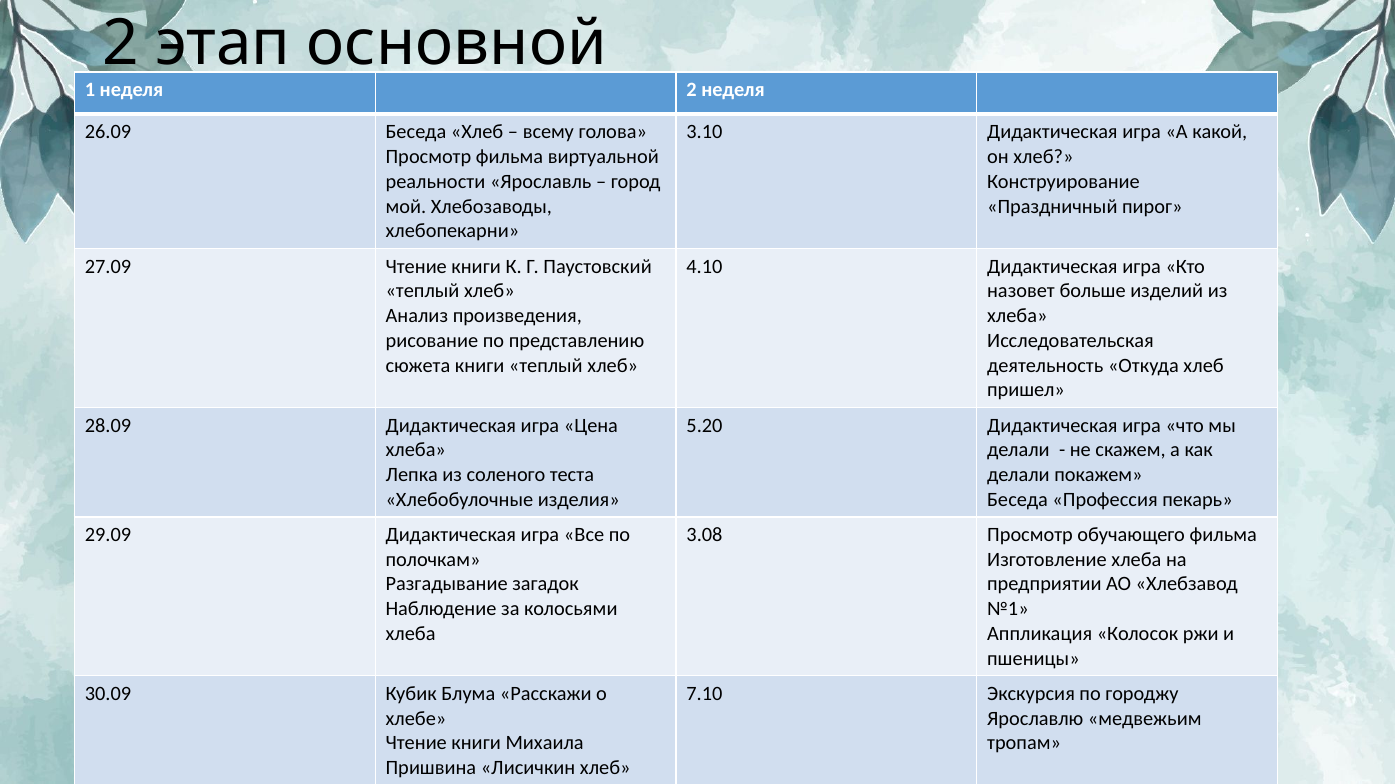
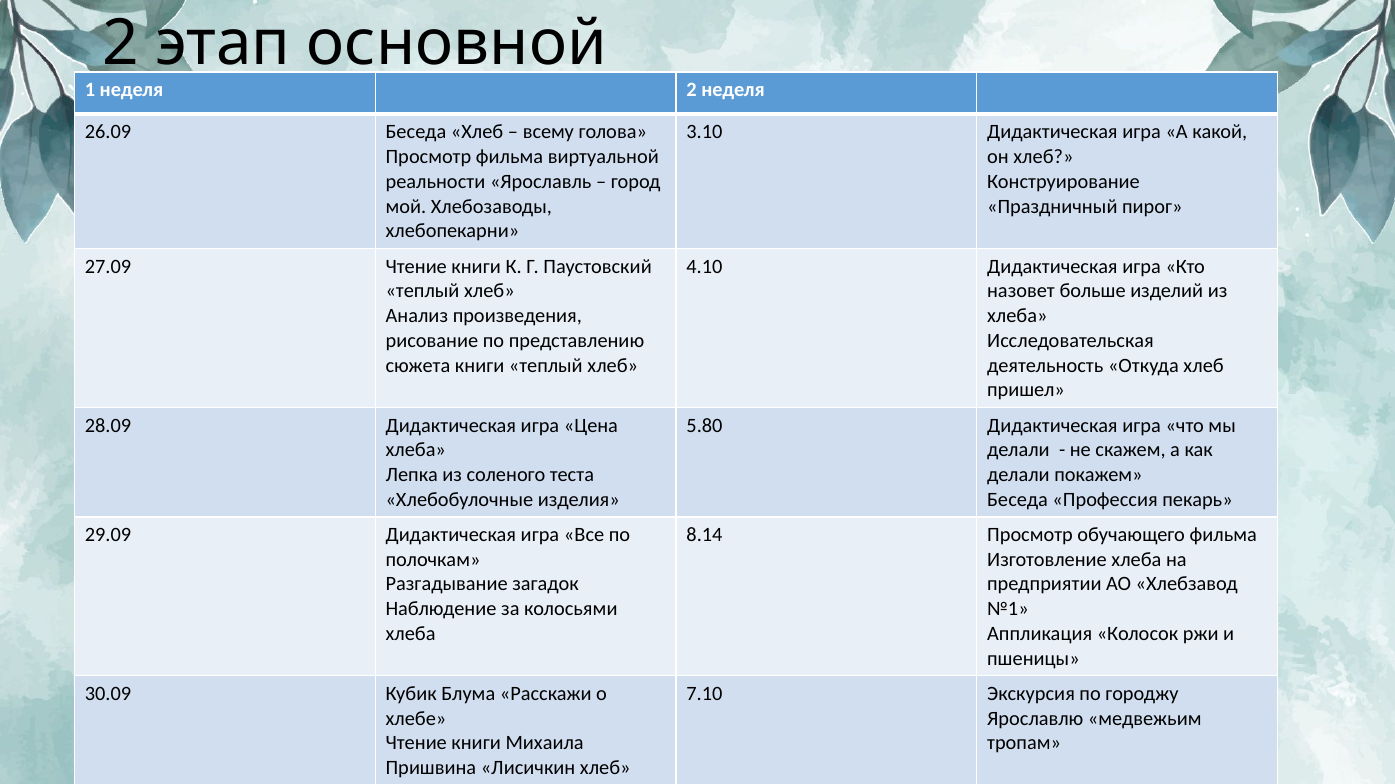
5.20: 5.20 -> 5.80
3.08: 3.08 -> 8.14
